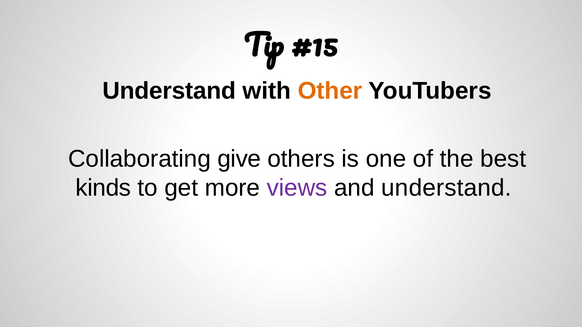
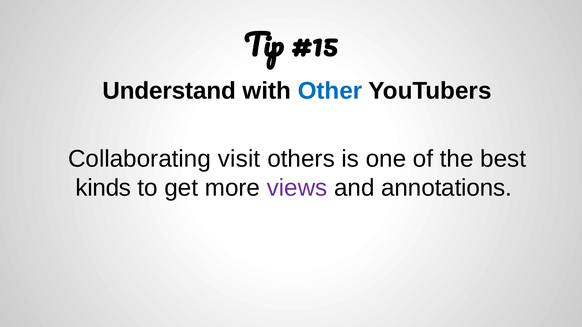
Other colour: orange -> blue
give: give -> visit
and understand: understand -> annotations
